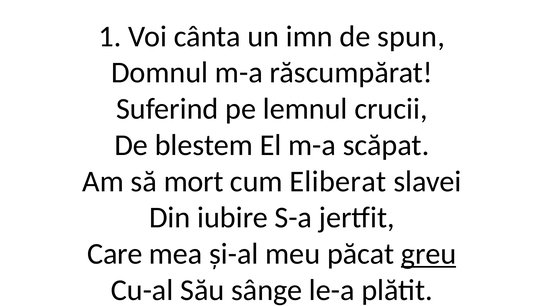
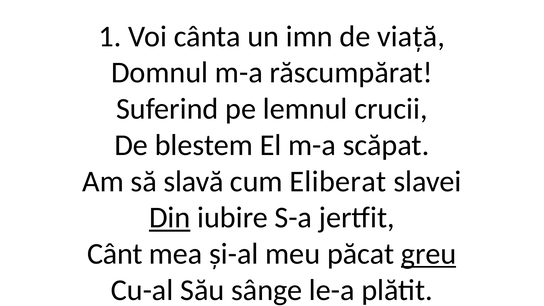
spun: spun -> viață
mort: mort -> slavă
Din underline: none -> present
Care: Care -> Cânt
